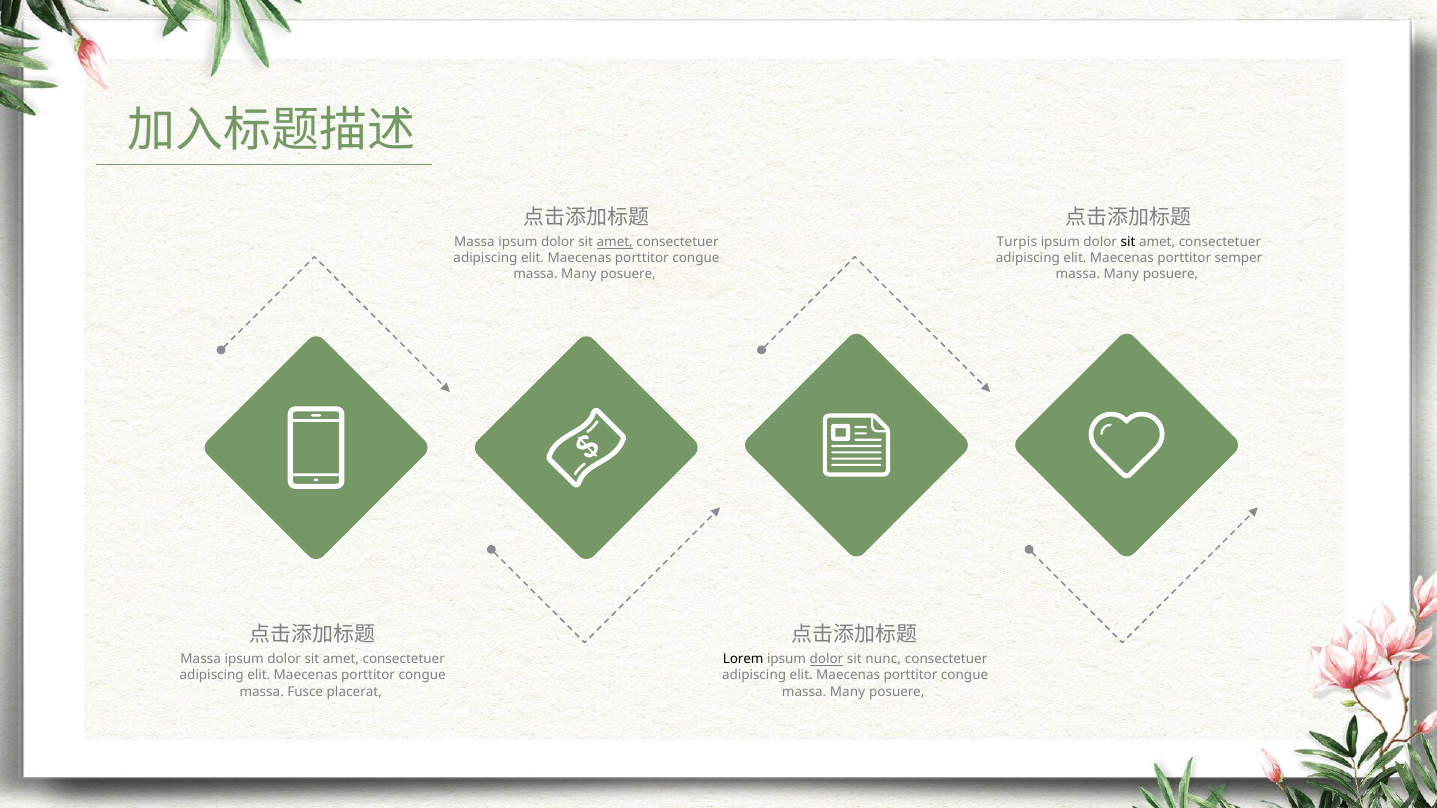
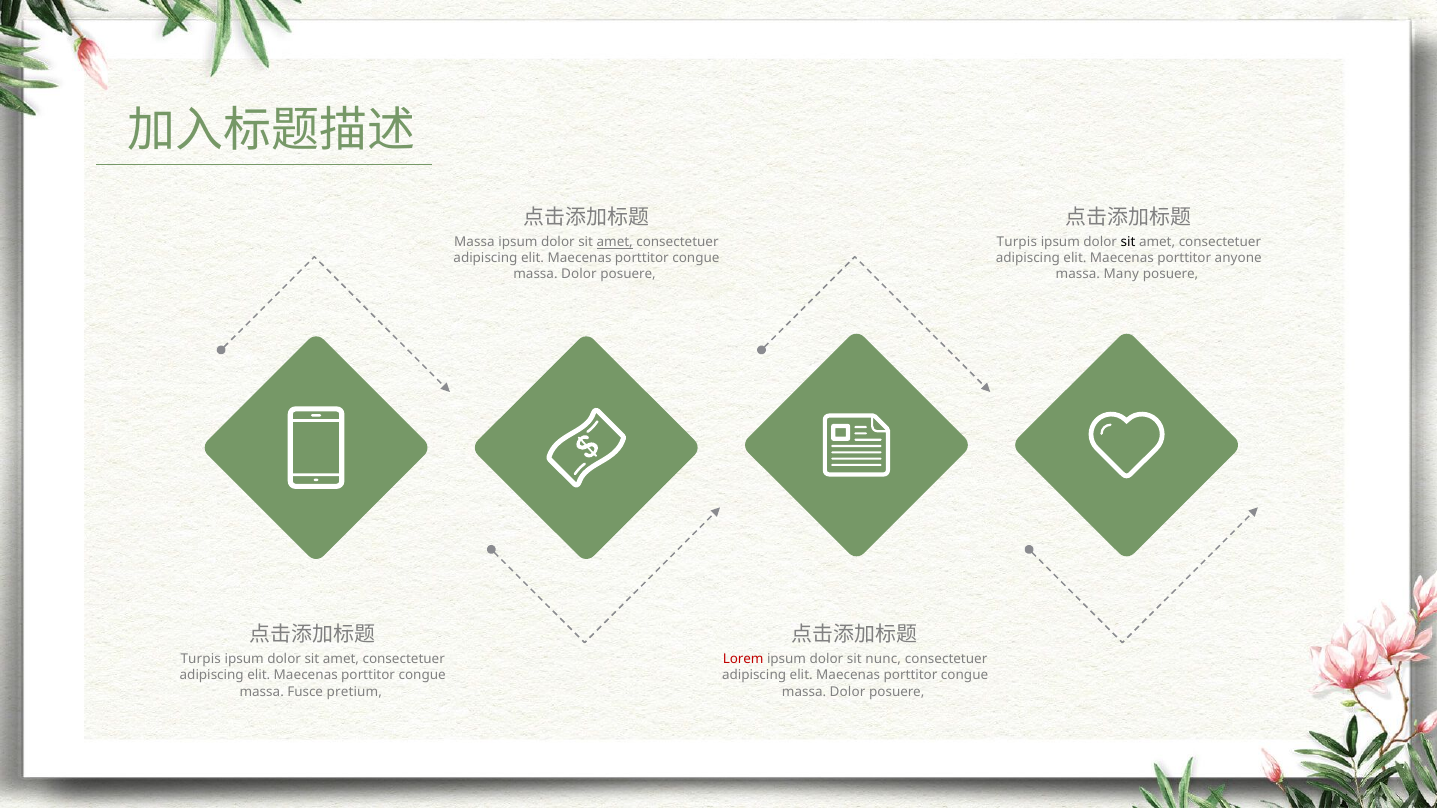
semper: semper -> anyone
Many at (579, 275): Many -> Dolor
Massa at (201, 660): Massa -> Turpis
Lorem colour: black -> red
dolor at (826, 660) underline: present -> none
placerat: placerat -> pretium
Many at (848, 692): Many -> Dolor
